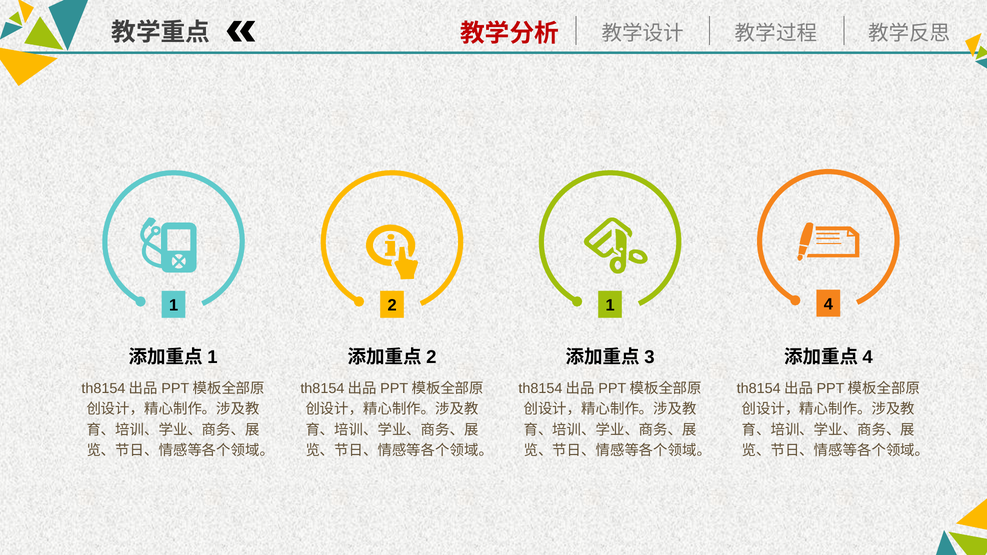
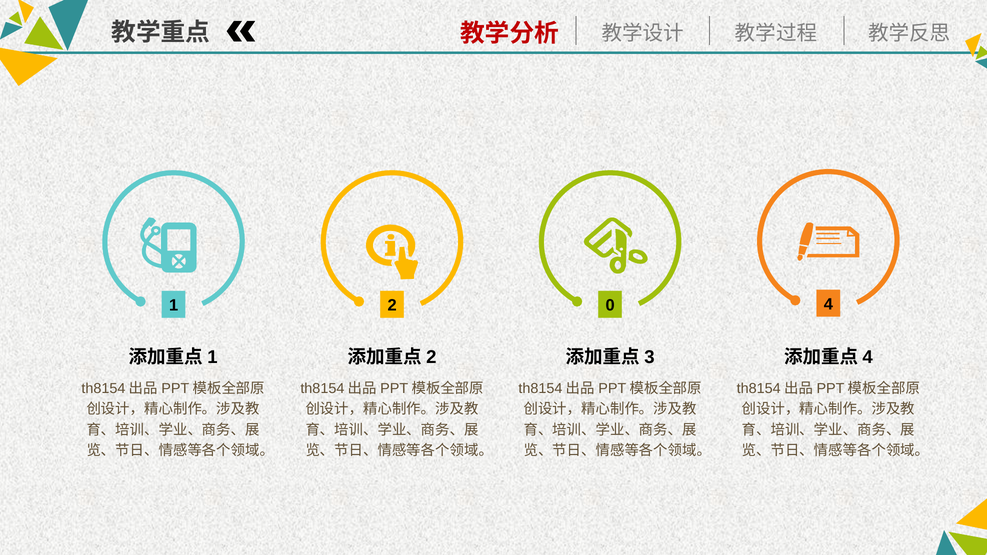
2 1: 1 -> 0
